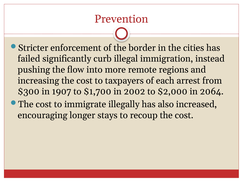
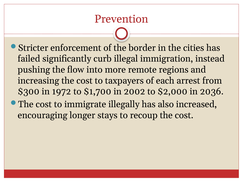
1907: 1907 -> 1972
2064: 2064 -> 2036
